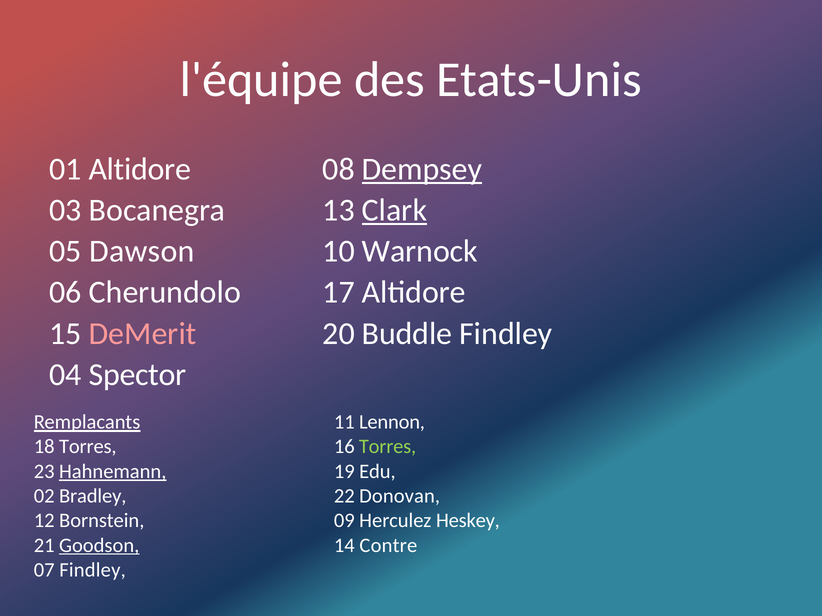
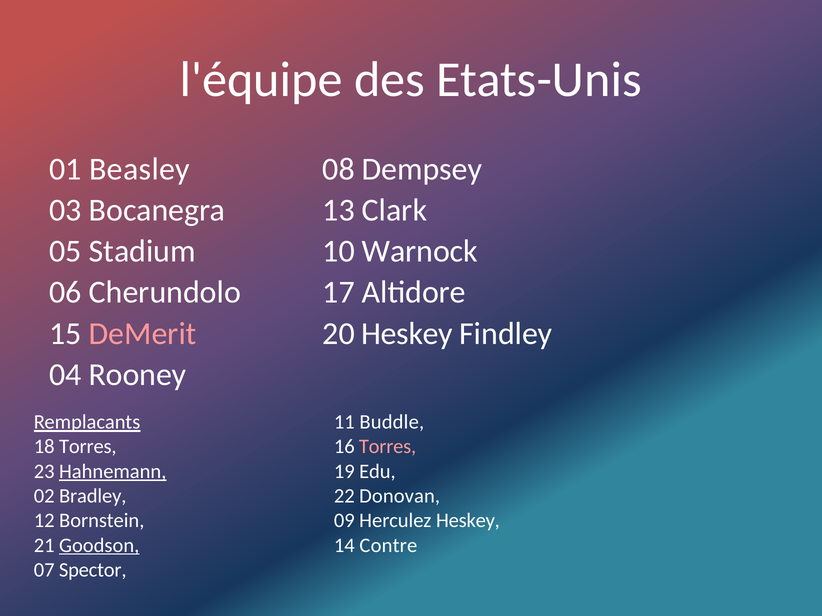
01 Altidore: Altidore -> Beasley
Dempsey underline: present -> none
Clark underline: present -> none
Dawson: Dawson -> Stadium
20 Buddle: Buddle -> Heskey
Spector: Spector -> Rooney
Lennon: Lennon -> Buddle
Torres at (388, 447) colour: light green -> pink
07 Findley: Findley -> Spector
